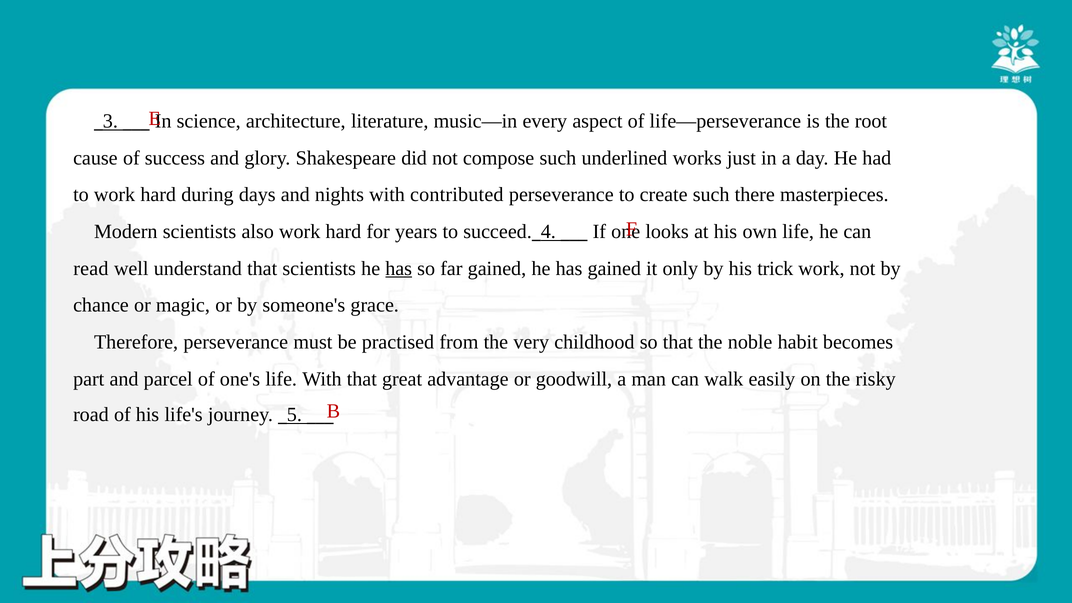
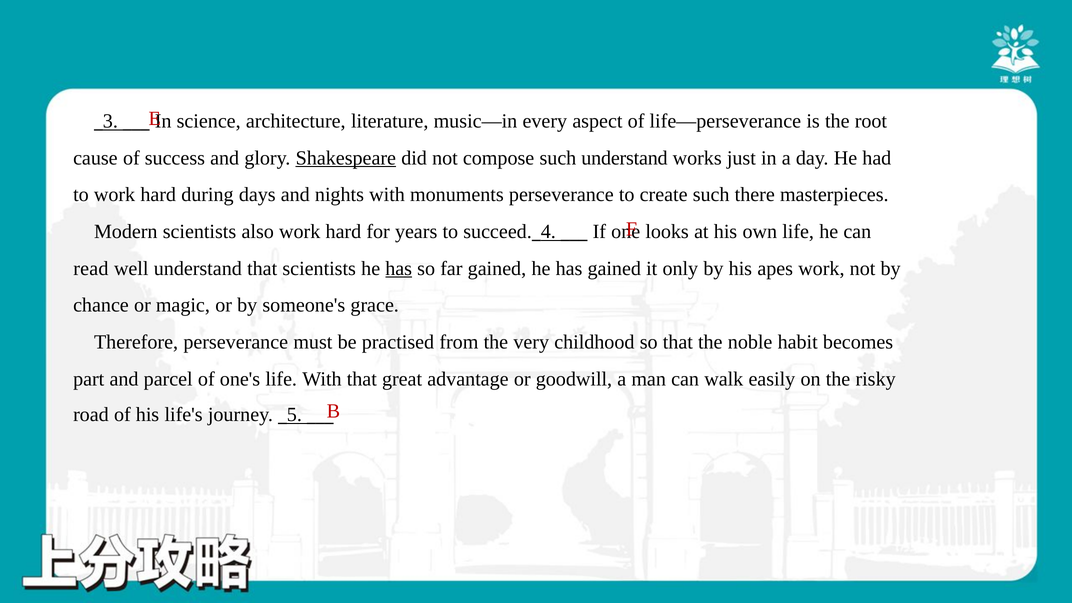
Shakespeare underline: none -> present
such underlined: underlined -> understand
contributed: contributed -> monuments
trick: trick -> apes
